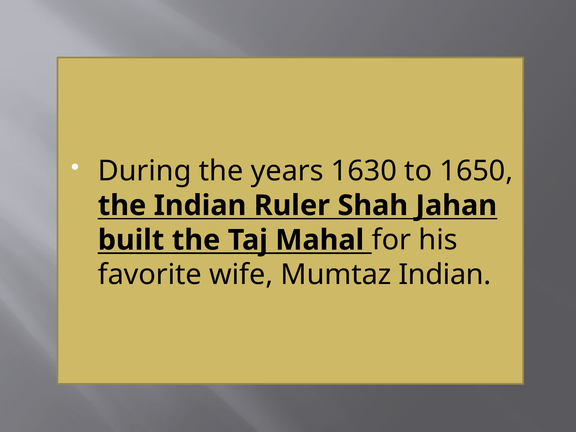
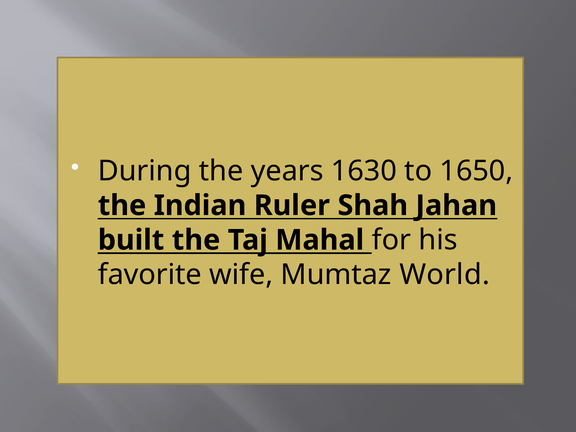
Mumtaz Indian: Indian -> World
